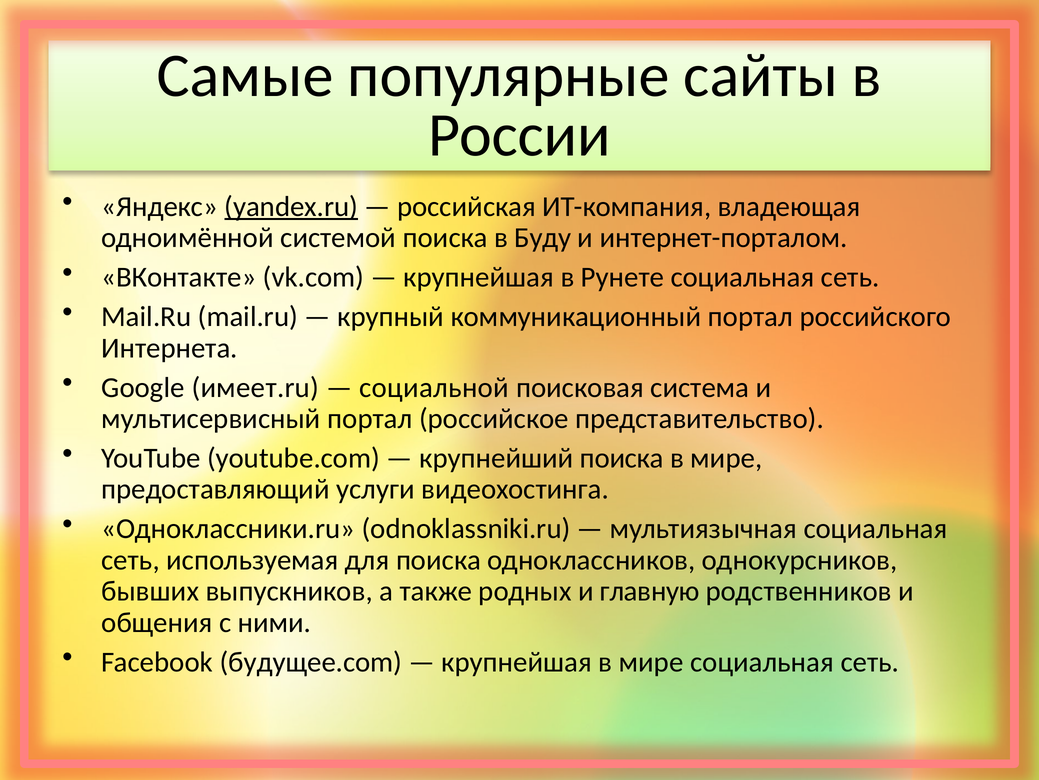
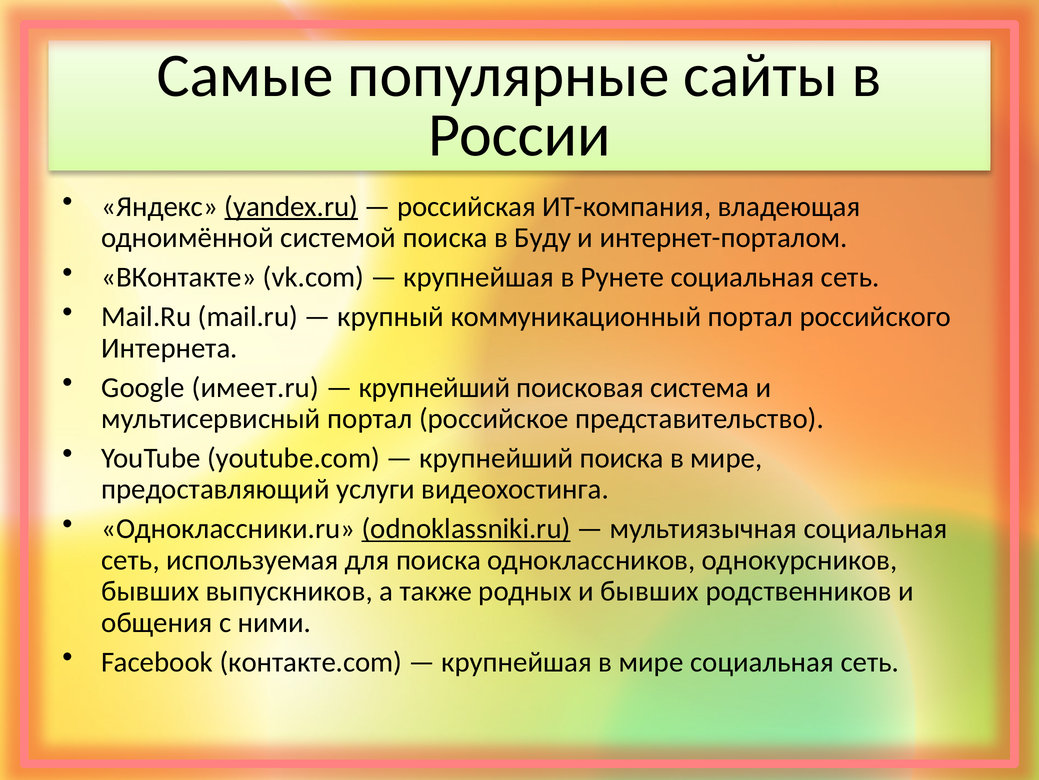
социальной at (434, 387): социальной -> крупнейший
odnoklassniki.ru underline: none -> present
и главную: главную -> бывших
будущее.com: будущее.com -> контакте.com
